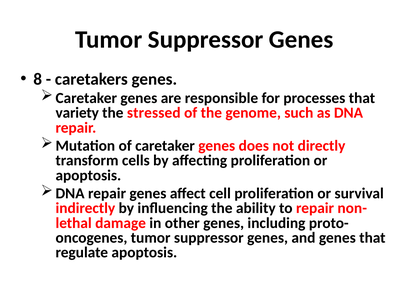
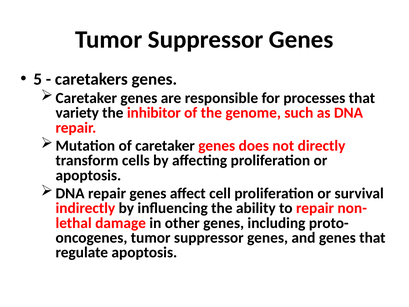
8: 8 -> 5
stressed: stressed -> inhibitor
